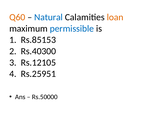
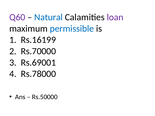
Q60 colour: orange -> purple
loan colour: orange -> purple
Rs.85153: Rs.85153 -> Rs.16199
Rs.40300: Rs.40300 -> Rs.70000
Rs.12105: Rs.12105 -> Rs.69001
Rs.25951: Rs.25951 -> Rs.78000
